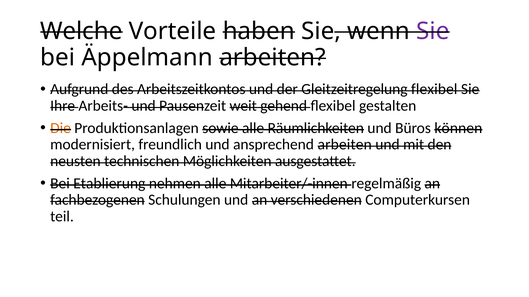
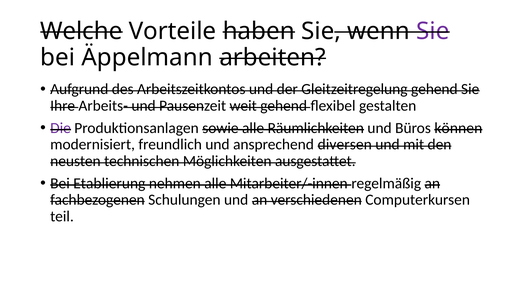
Gleitzeitregelung flexibel: flexibel -> gehend
Die colour: orange -> purple
ansprechend arbeiten: arbeiten -> diversen
